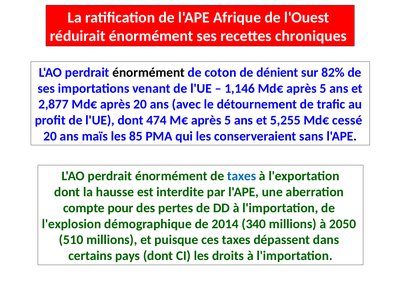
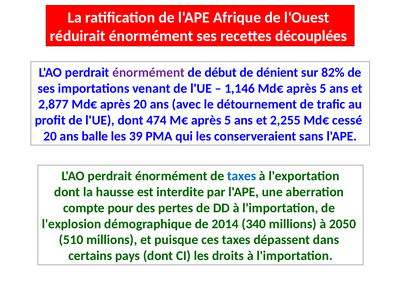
chroniques: chroniques -> découplées
énormément at (149, 73) colour: black -> purple
coton: coton -> début
5,255: 5,255 -> 2,255
maïs: maïs -> balle
85: 85 -> 39
